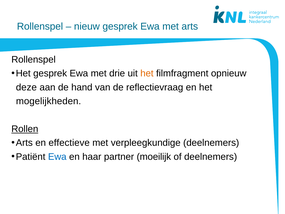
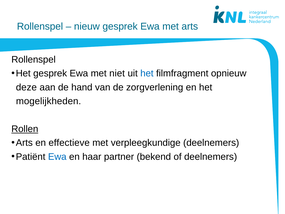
drie: drie -> niet
het at (147, 73) colour: orange -> blue
reflectievraag: reflectievraag -> zorgverlening
moeilijk: moeilijk -> bekend
